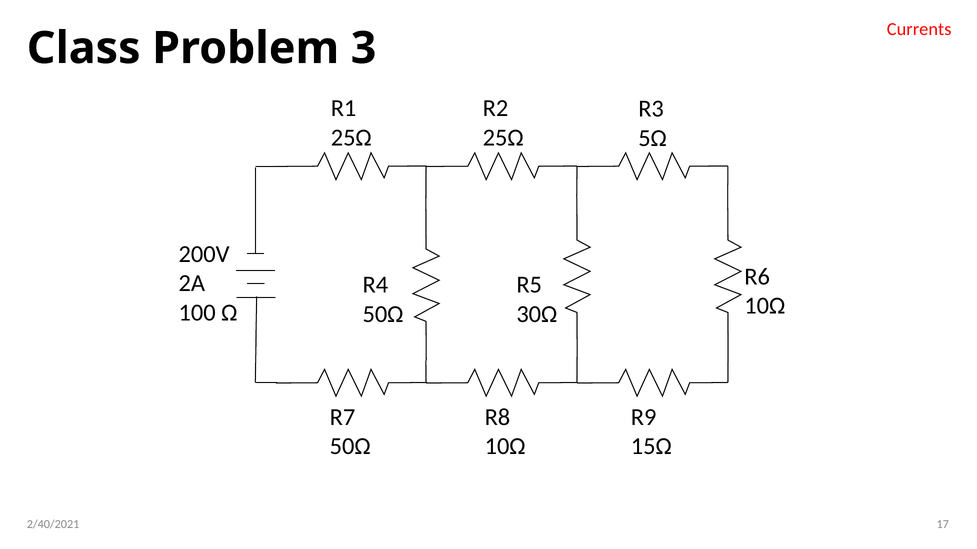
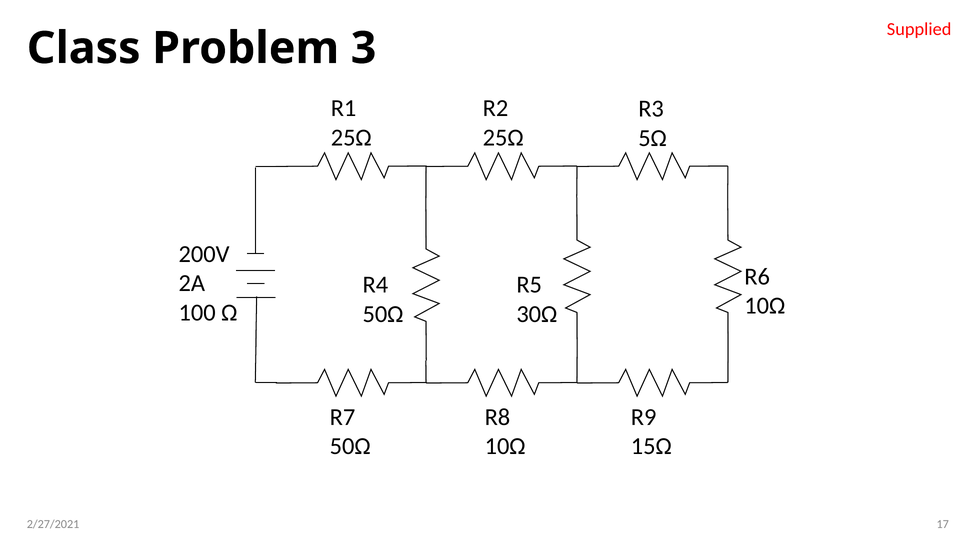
Currents: Currents -> Supplied
2/40/2021: 2/40/2021 -> 2/27/2021
